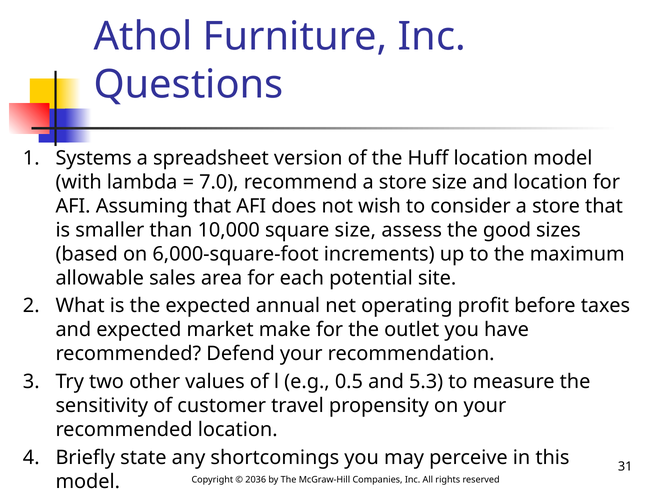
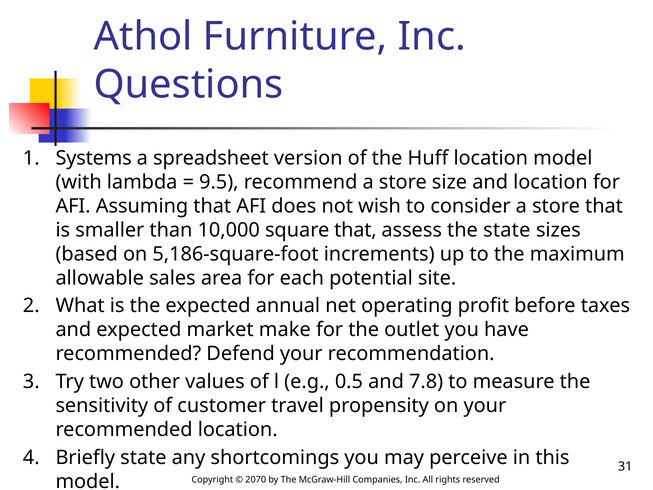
7.0: 7.0 -> 9.5
square size: size -> that
the good: good -> state
6,000-square-foot: 6,000-square-foot -> 5,186-square-foot
5.3: 5.3 -> 7.8
2036: 2036 -> 2070
